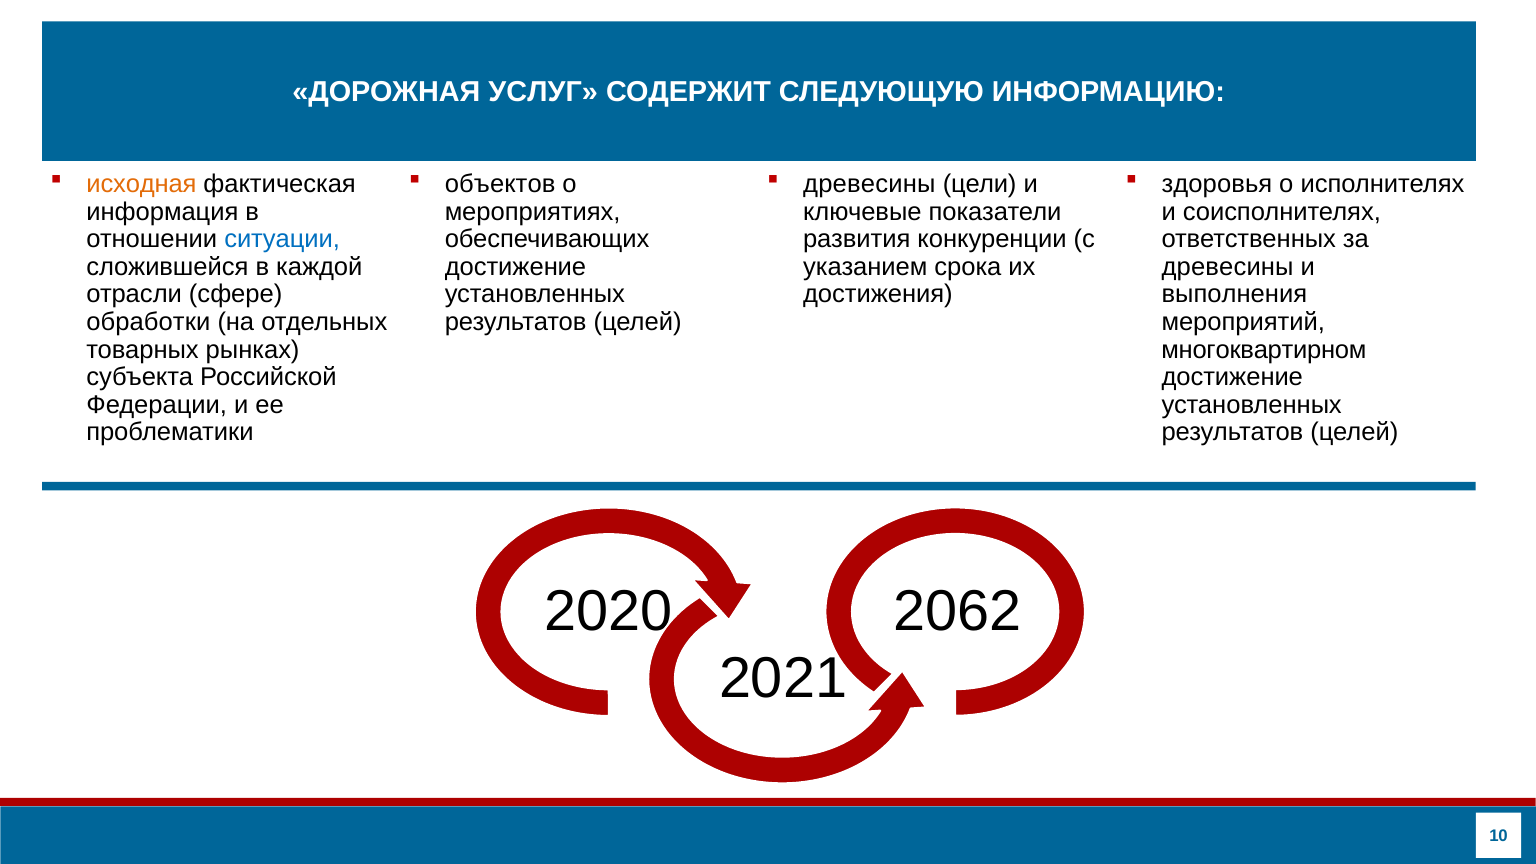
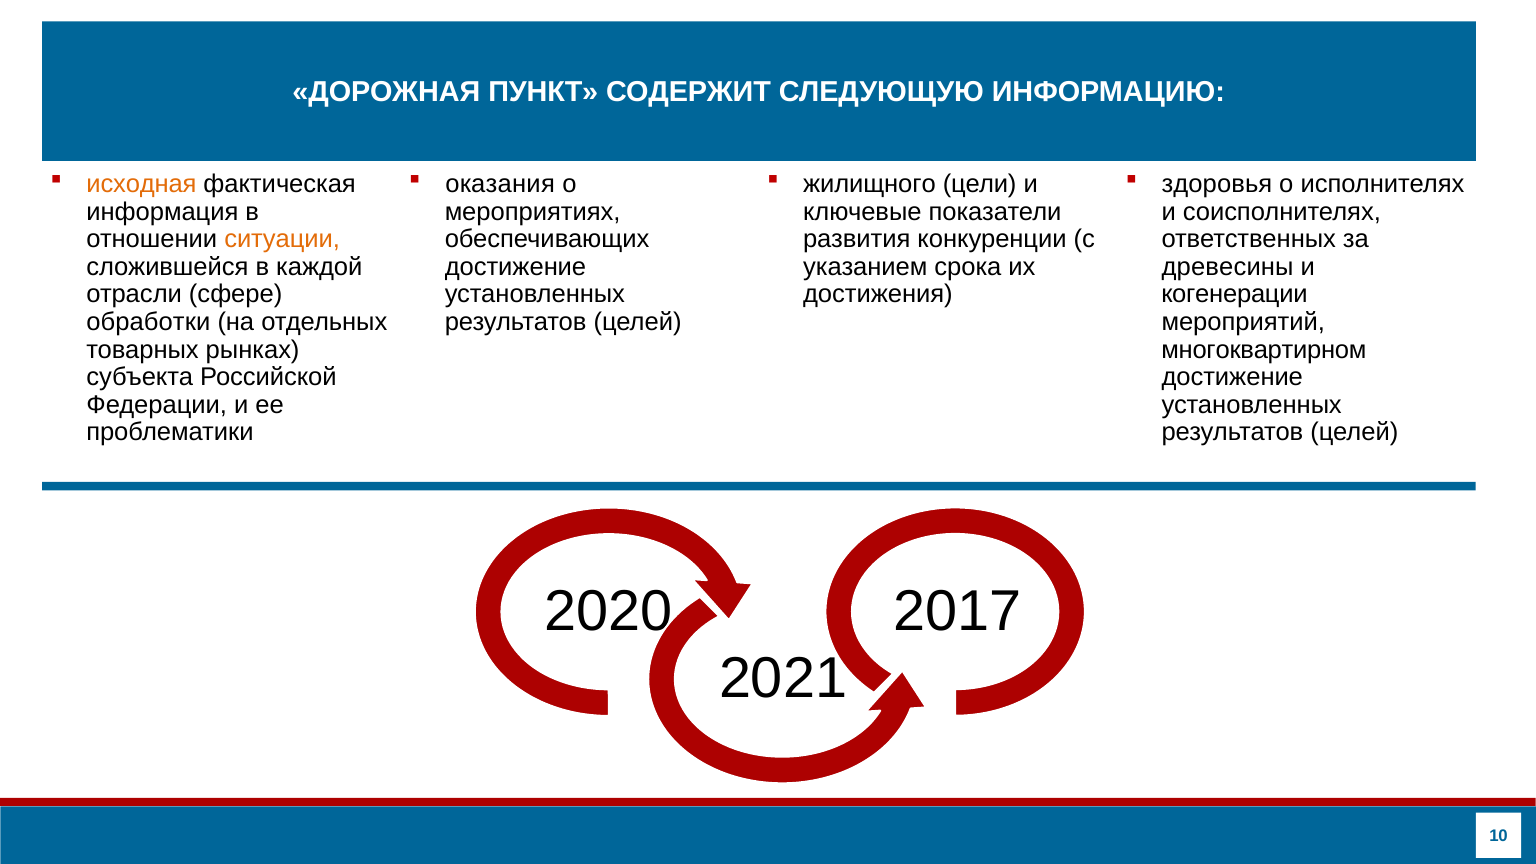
УСЛУГ: УСЛУГ -> ПУНКТ
объектов: объектов -> оказания
древесины at (869, 184): древесины -> жилищного
ситуации colour: blue -> orange
выполнения: выполнения -> когенерации
2062: 2062 -> 2017
